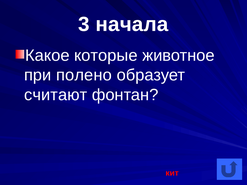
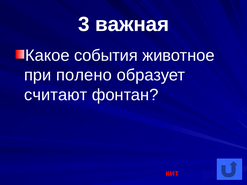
начала: начала -> важная
которые: которые -> события
